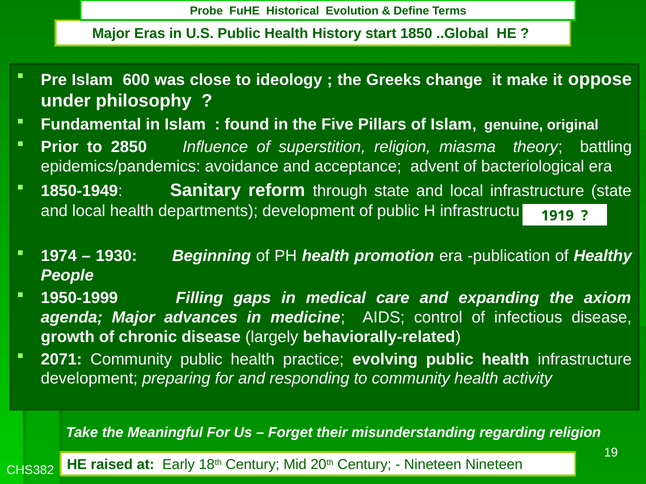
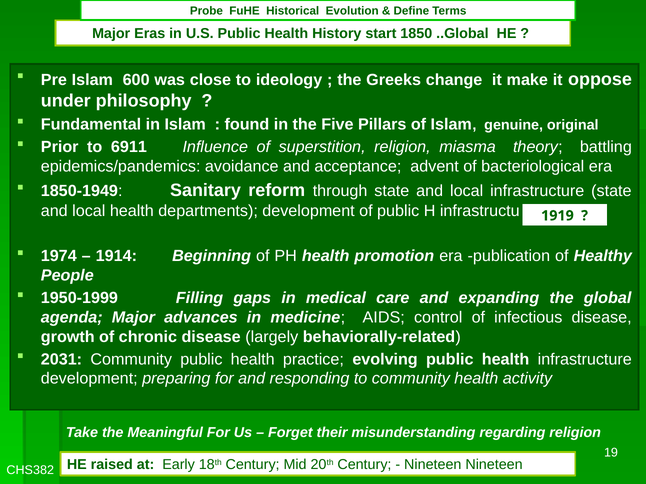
2850: 2850 -> 6911
1930: 1930 -> 1914
axiom: axiom -> global
2071: 2071 -> 2031
